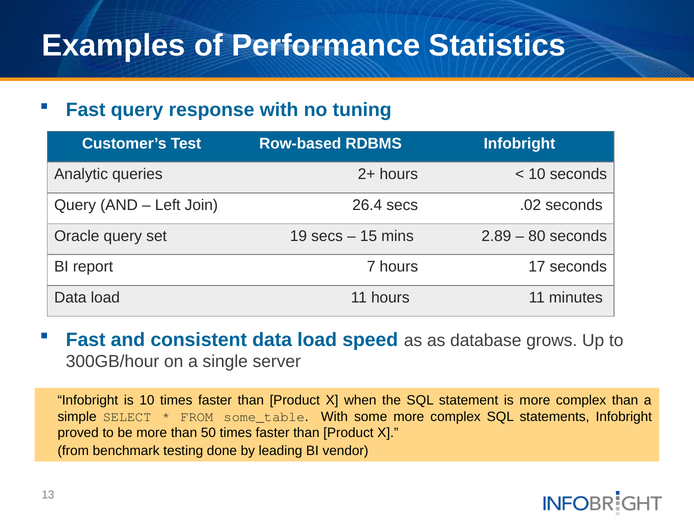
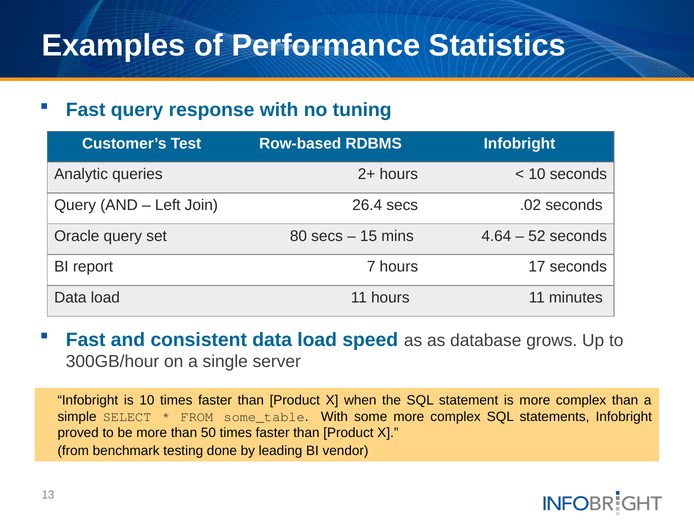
19: 19 -> 80
2.89: 2.89 -> 4.64
80: 80 -> 52
